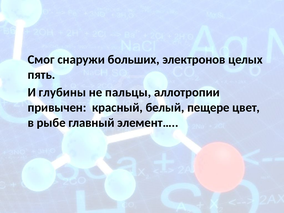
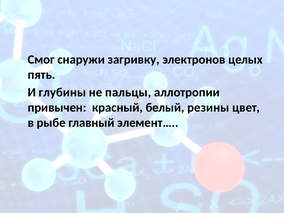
больших: больших -> загривку
пещере: пещере -> резины
